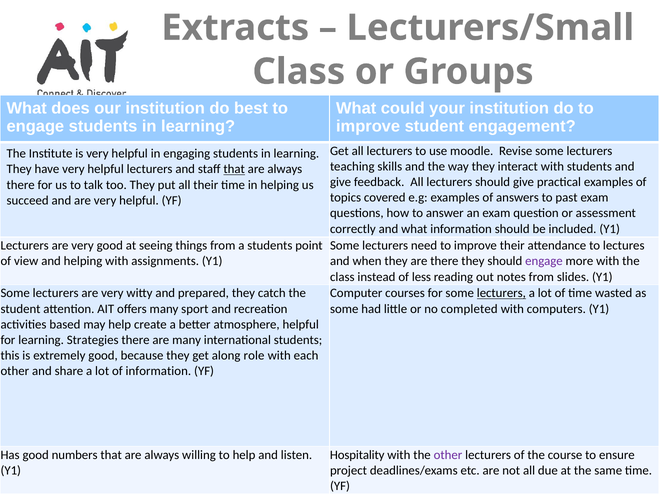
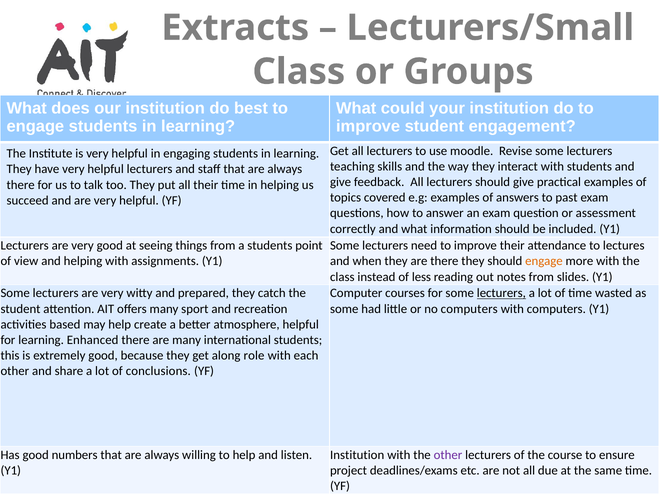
that at (234, 169) underline: present -> none
engage at (544, 261) colour: purple -> orange
no completed: completed -> computers
Strategies: Strategies -> Enhanced
of information: information -> conclusions
Hospitality at (357, 455): Hospitality -> Institution
